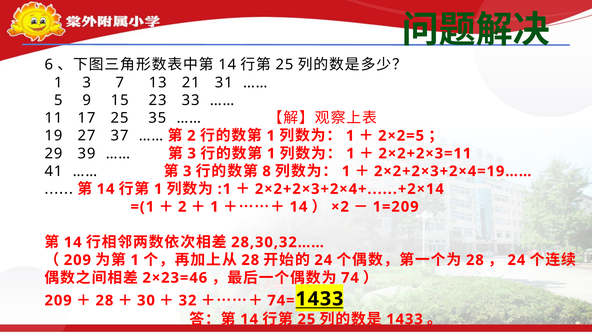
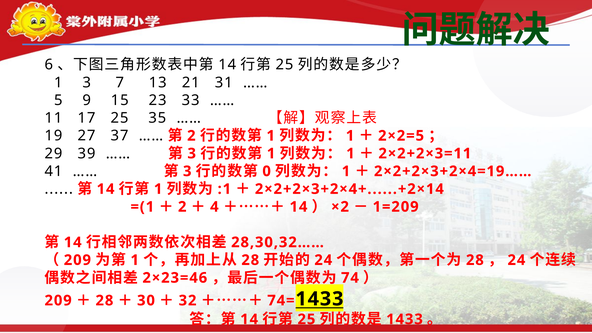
8: 8 -> 0
1 at (214, 207): 1 -> 4
